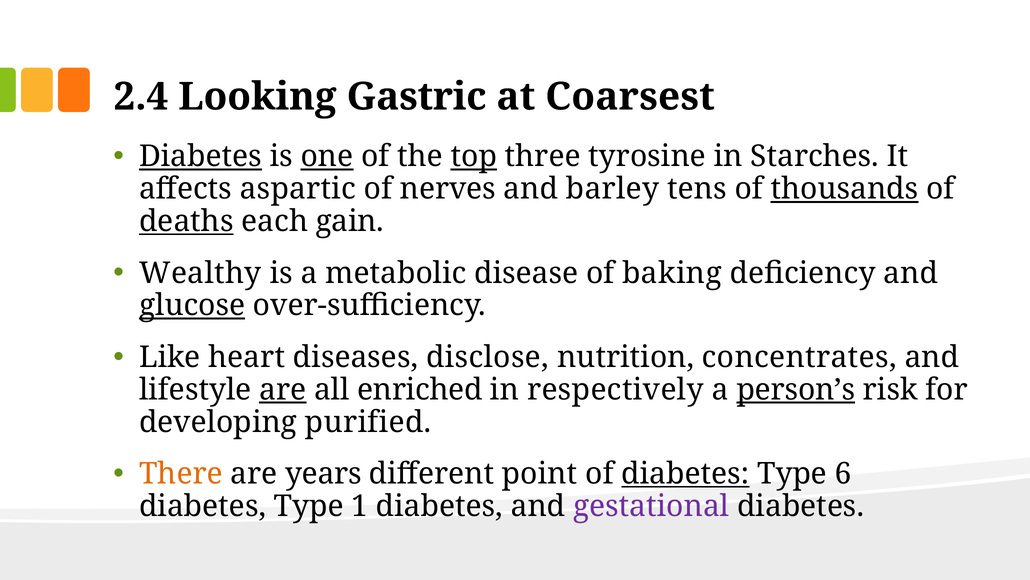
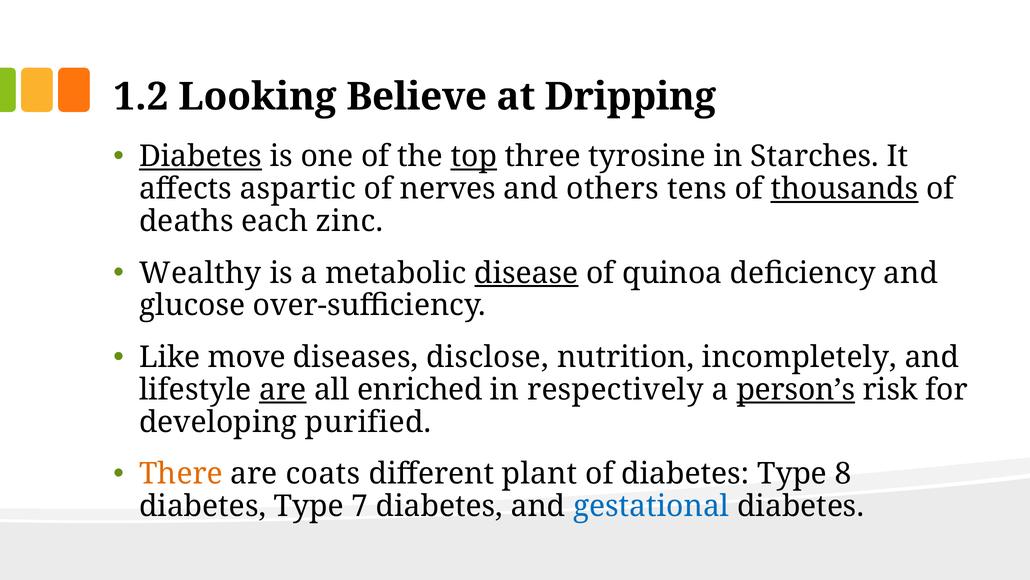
2.4: 2.4 -> 1.2
Gastric: Gastric -> Believe
Coarsest: Coarsest -> Dripping
one underline: present -> none
barley: barley -> others
deaths underline: present -> none
gain: gain -> zinc
disease underline: none -> present
baking: baking -> quinoa
glucose underline: present -> none
heart: heart -> move
concentrates: concentrates -> incompletely
years: years -> coats
point: point -> plant
diabetes at (685, 474) underline: present -> none
6: 6 -> 8
1: 1 -> 7
gestational colour: purple -> blue
